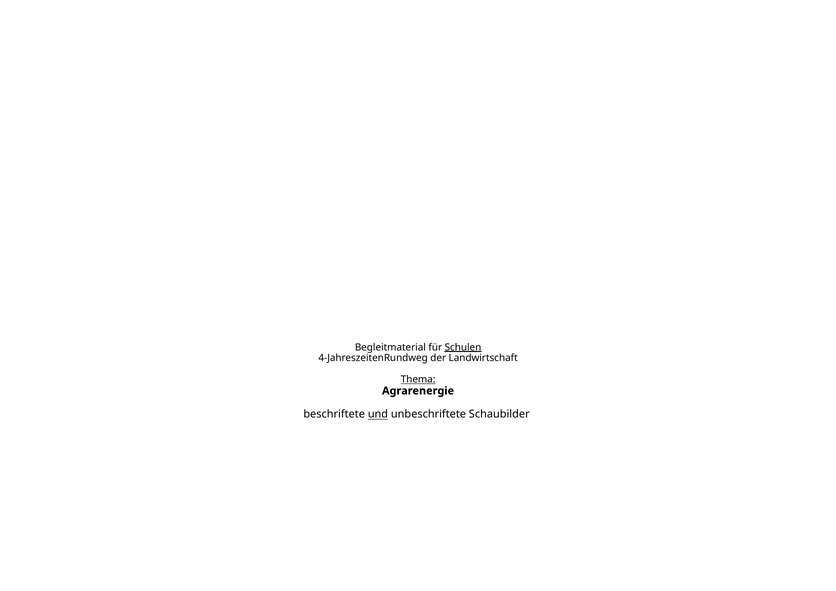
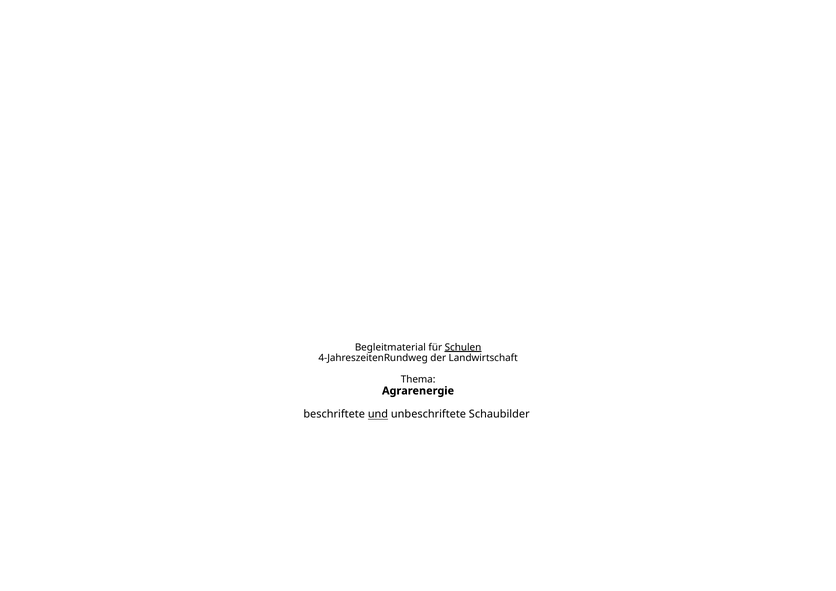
Thema underline: present -> none
